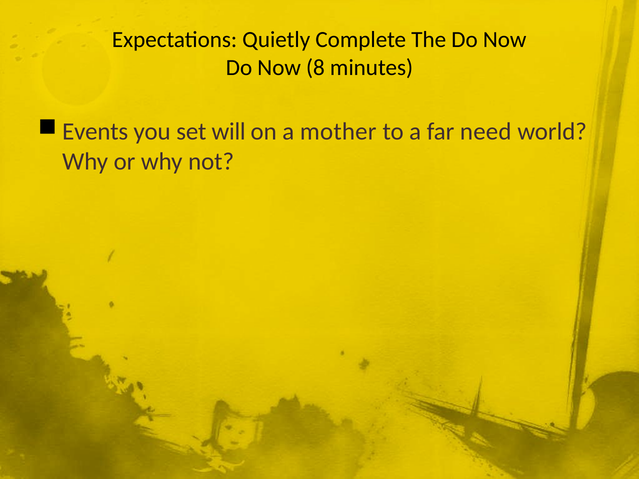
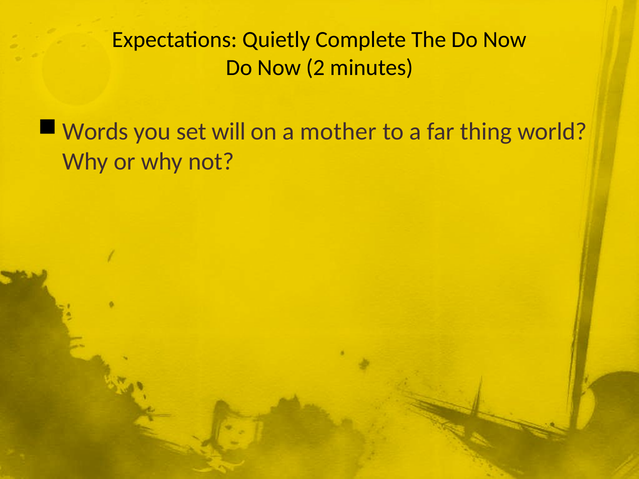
8: 8 -> 2
Events: Events -> Words
need: need -> thing
